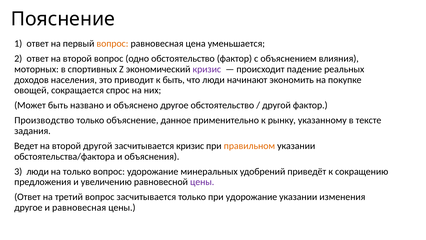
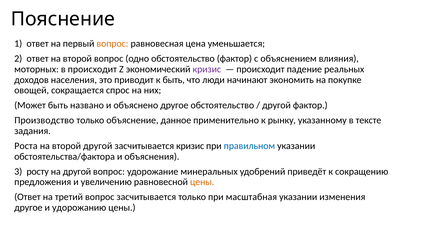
в спортивных: спортивных -> происходит
Ведет: Ведет -> Роста
правильном colour: orange -> blue
3 люди: люди -> росту
на только: только -> другой
цены at (202, 182) colour: purple -> orange
при удорожание: удорожание -> масштабная
и равновесная: равновесная -> удорожанию
